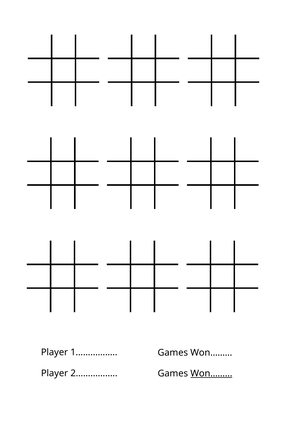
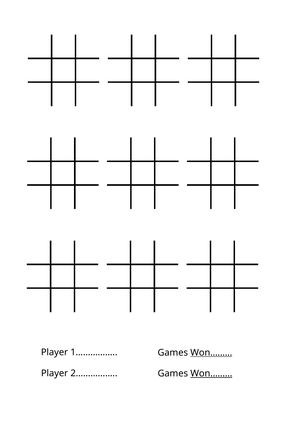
Won……… at (211, 352) underline: none -> present
